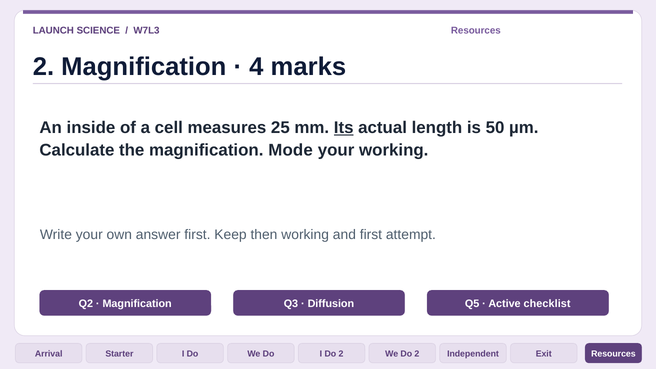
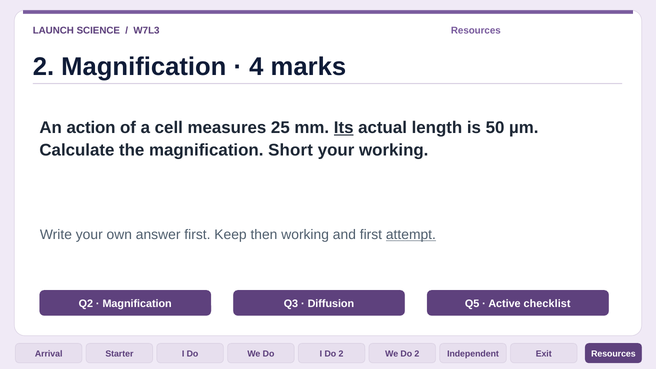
inside: inside -> action
Mode: Mode -> Short
attempt underline: none -> present
